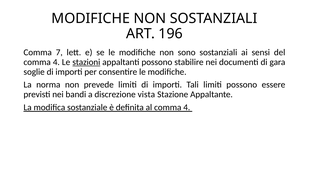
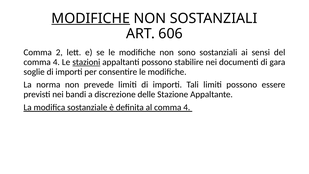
MODIFICHE at (91, 18) underline: none -> present
196: 196 -> 606
7: 7 -> 2
vista: vista -> delle
